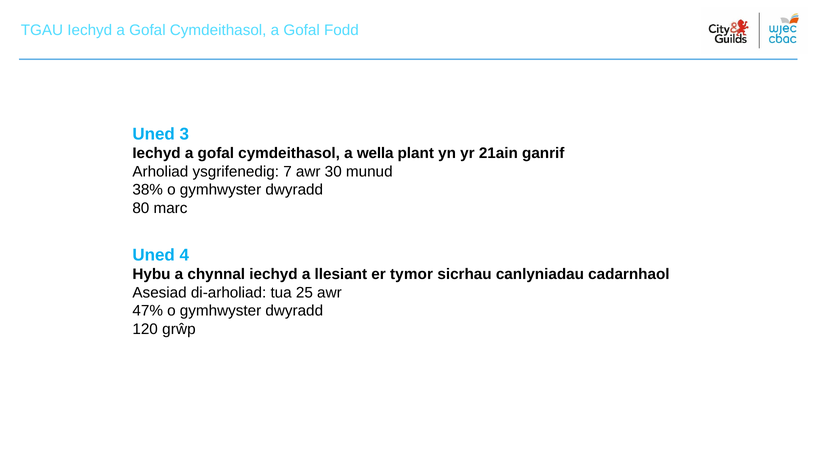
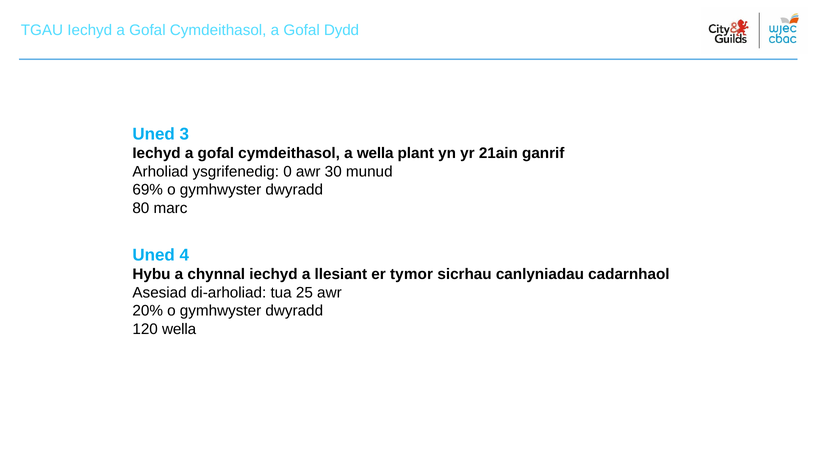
Fodd: Fodd -> Dydd
7: 7 -> 0
38%: 38% -> 69%
47%: 47% -> 20%
120 grŵp: grŵp -> wella
